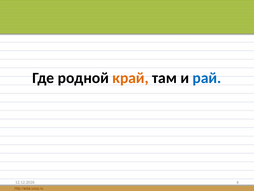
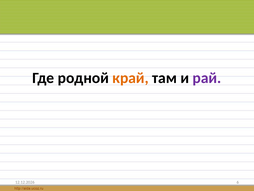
рай colour: blue -> purple
